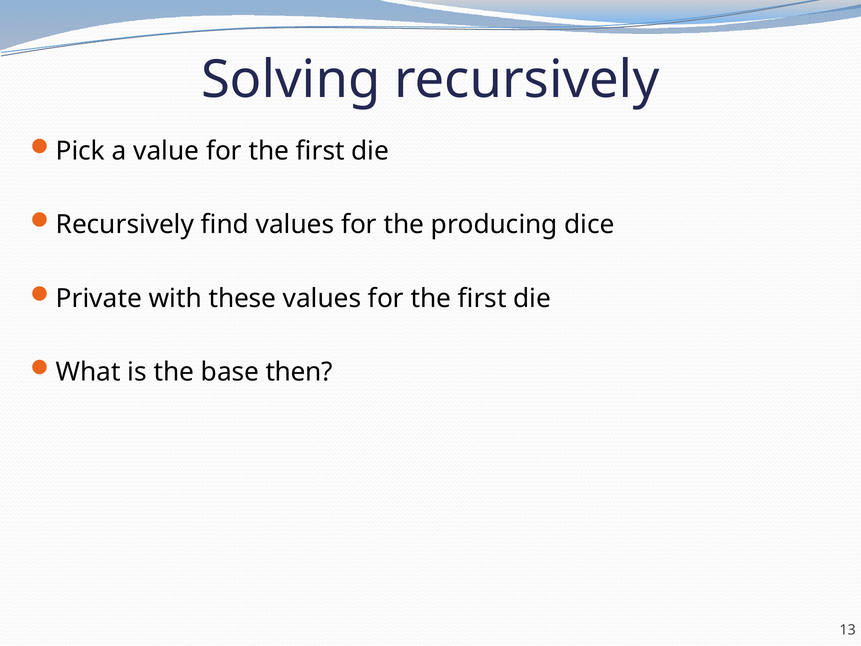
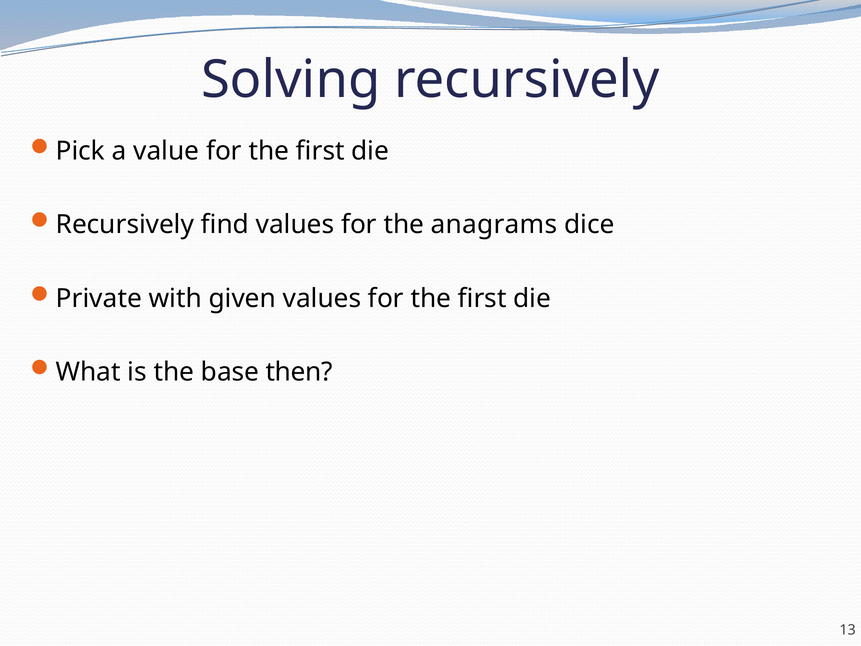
producing: producing -> anagrams
these: these -> given
